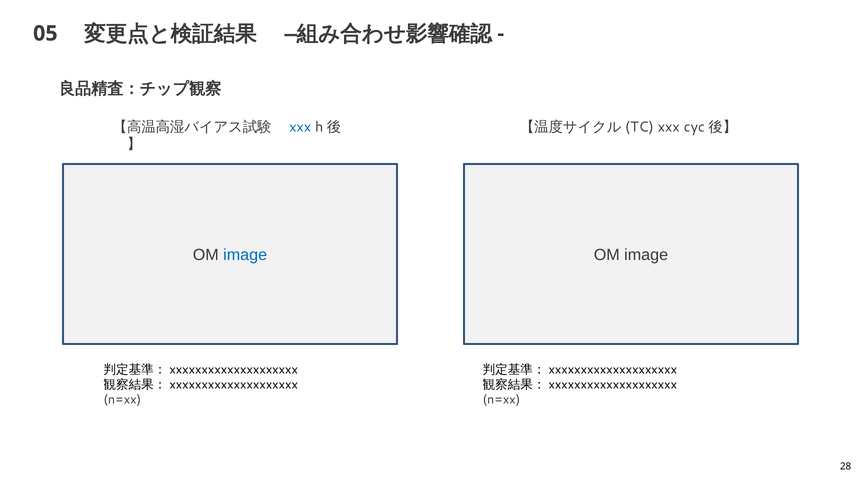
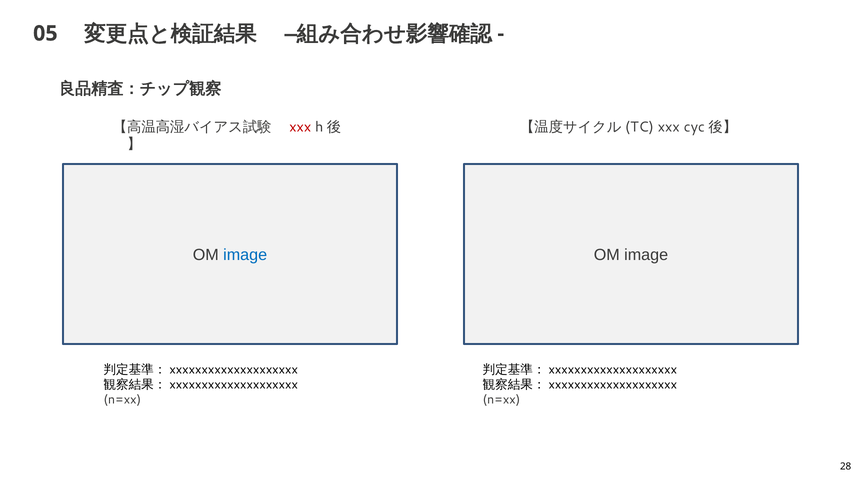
xxx at (300, 127) colour: blue -> red
